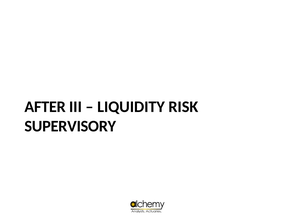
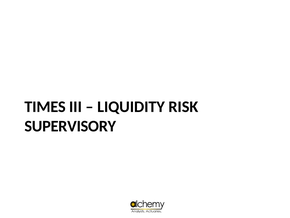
AFTER: AFTER -> TIMES
